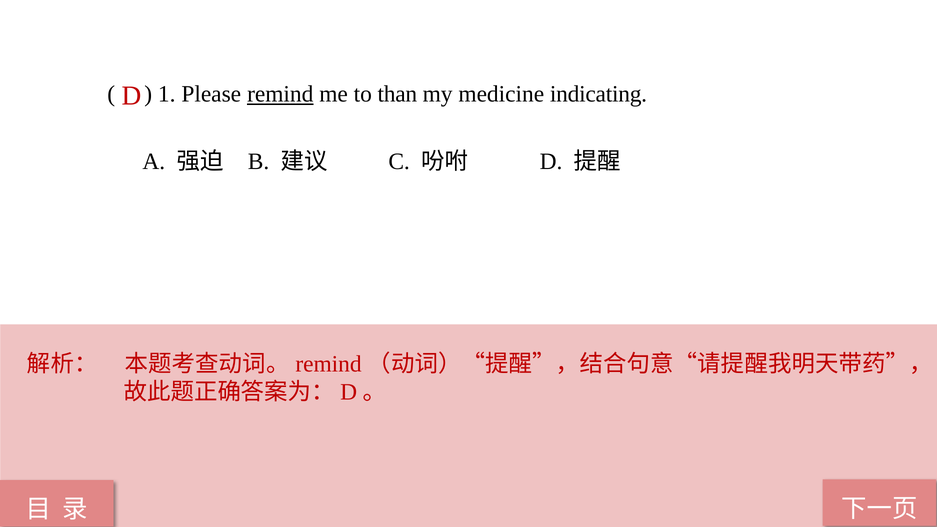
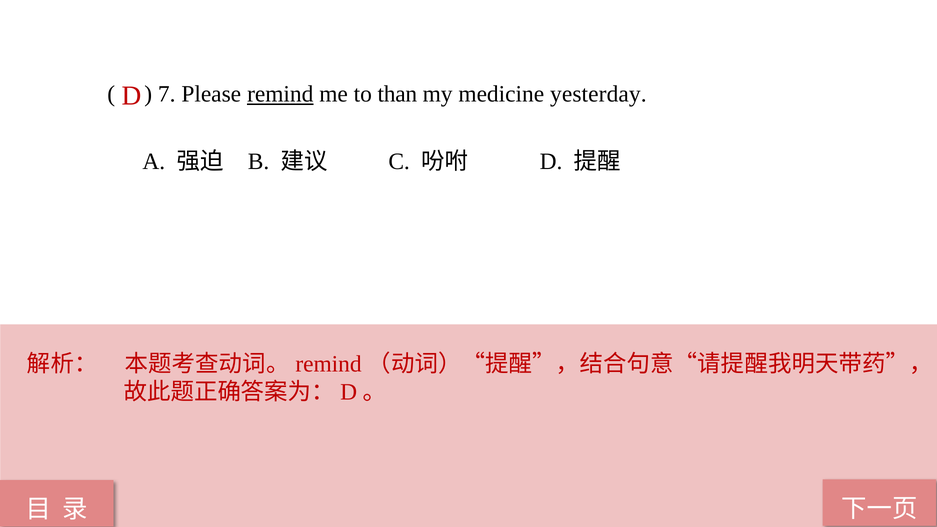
1: 1 -> 7
indicating: indicating -> yesterday
